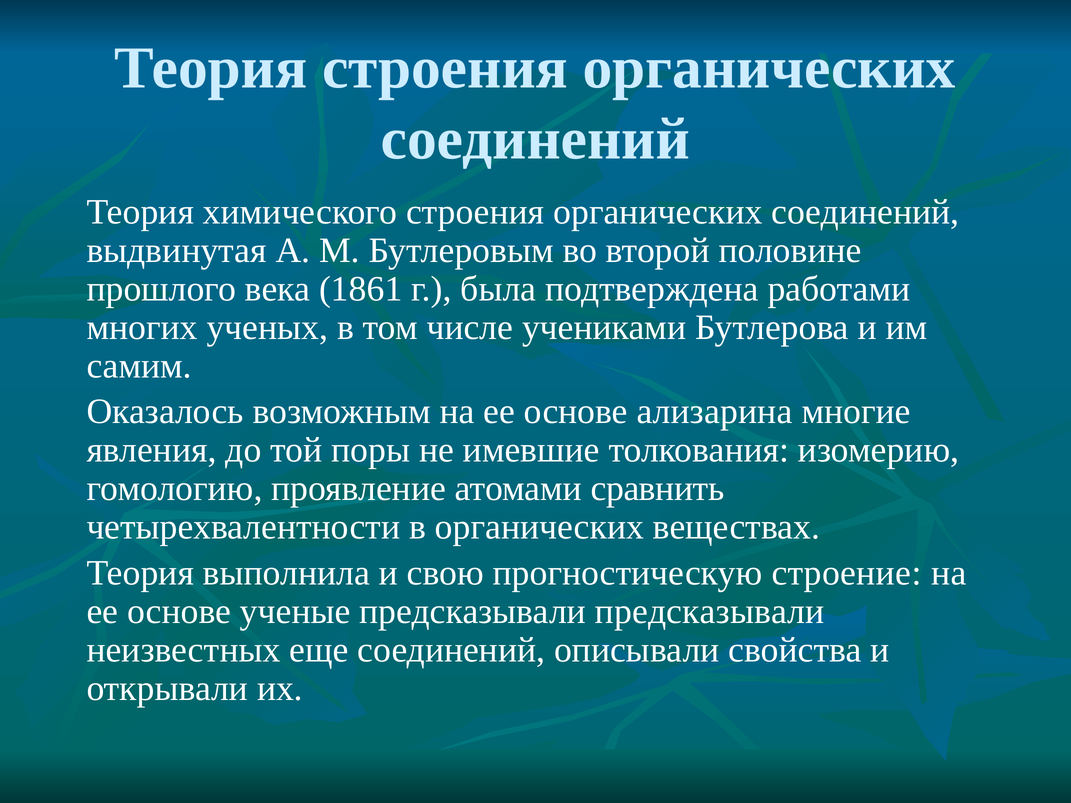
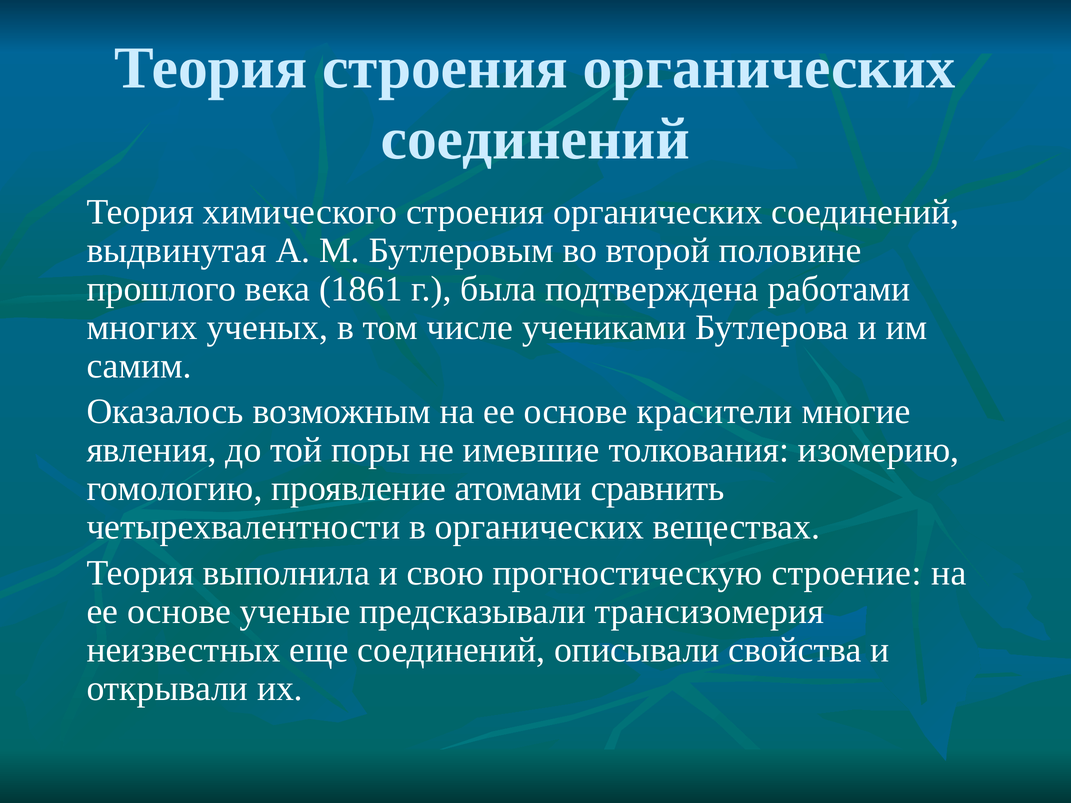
ализарина: ализарина -> красители
предсказывали предсказывали: предсказывали -> трансизомерия
